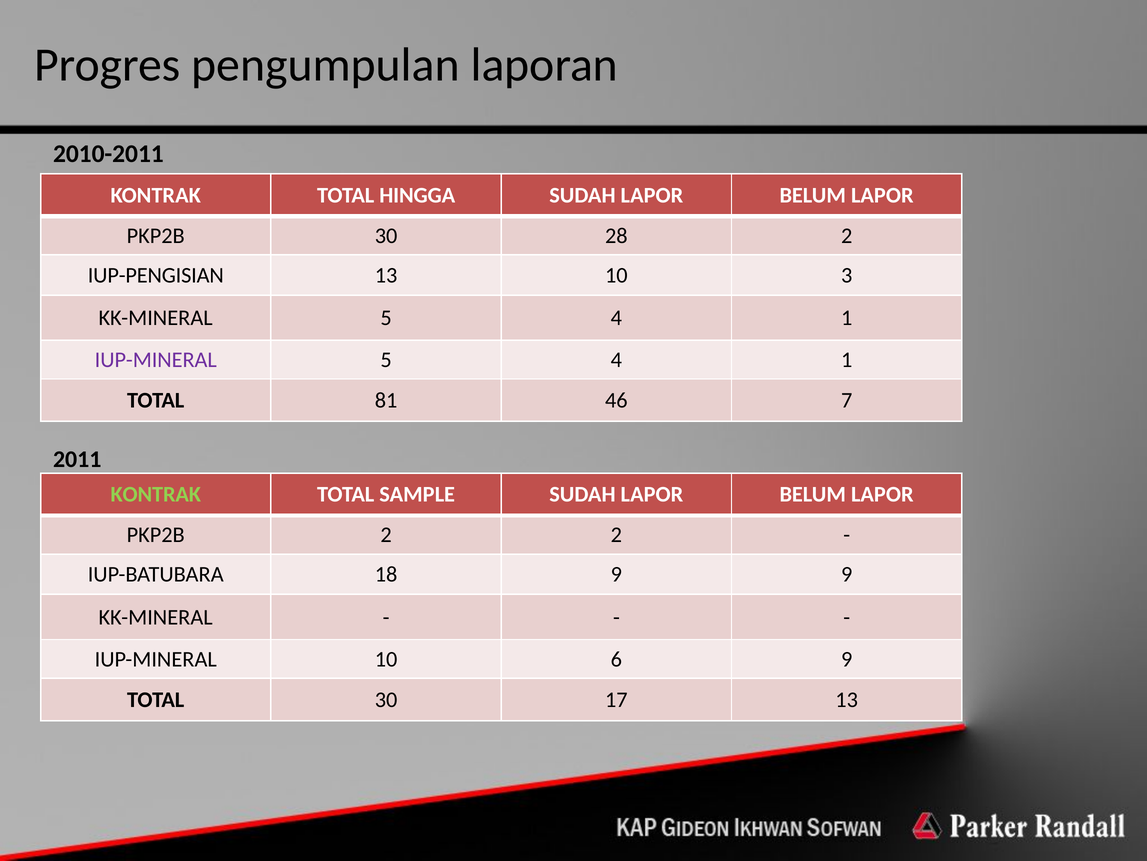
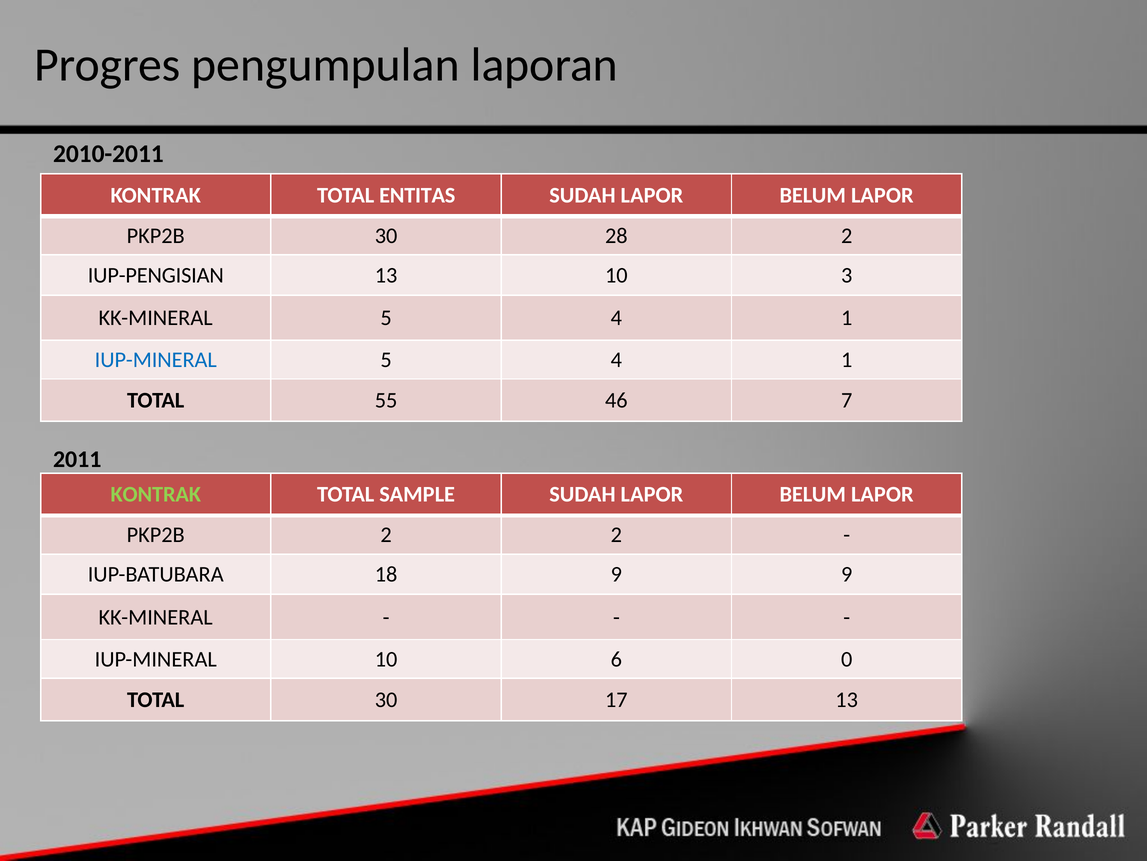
HINGGA: HINGGA -> ENTITAS
IUP-MINERAL at (156, 360) colour: purple -> blue
81: 81 -> 55
6 9: 9 -> 0
